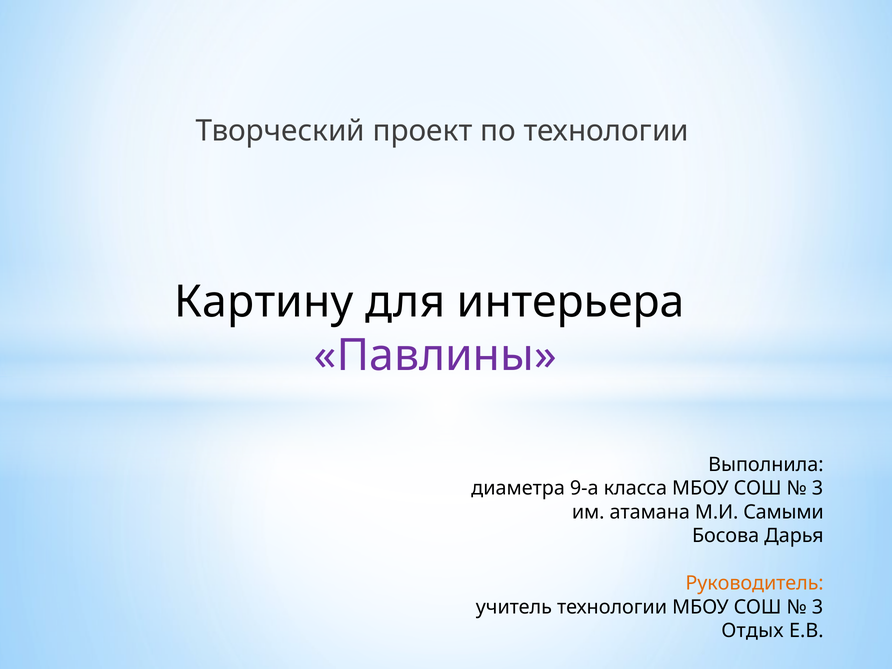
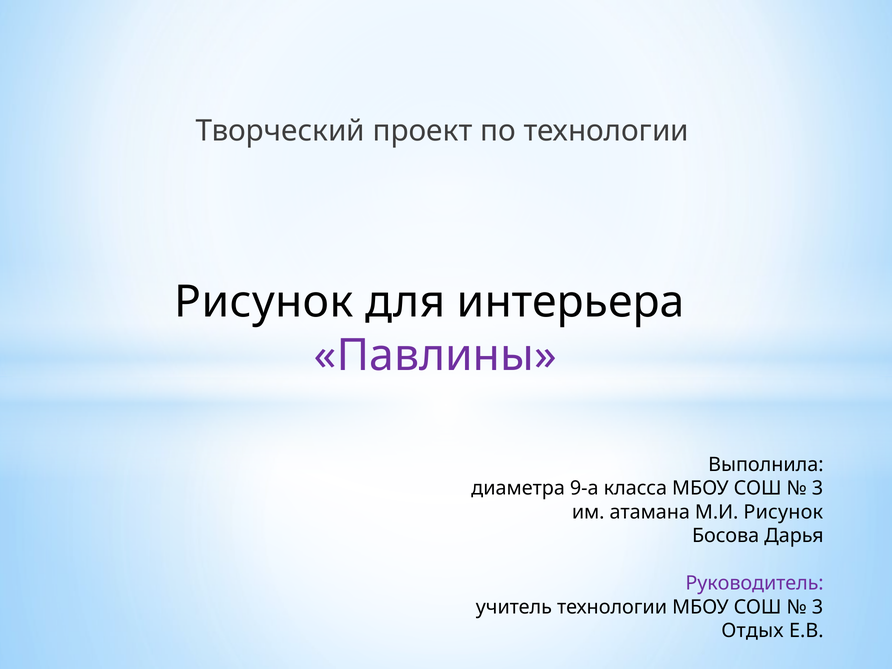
Картину at (264, 302): Картину -> Рисунок
М.И Самыми: Самыми -> Рисунок
Руководитель colour: orange -> purple
